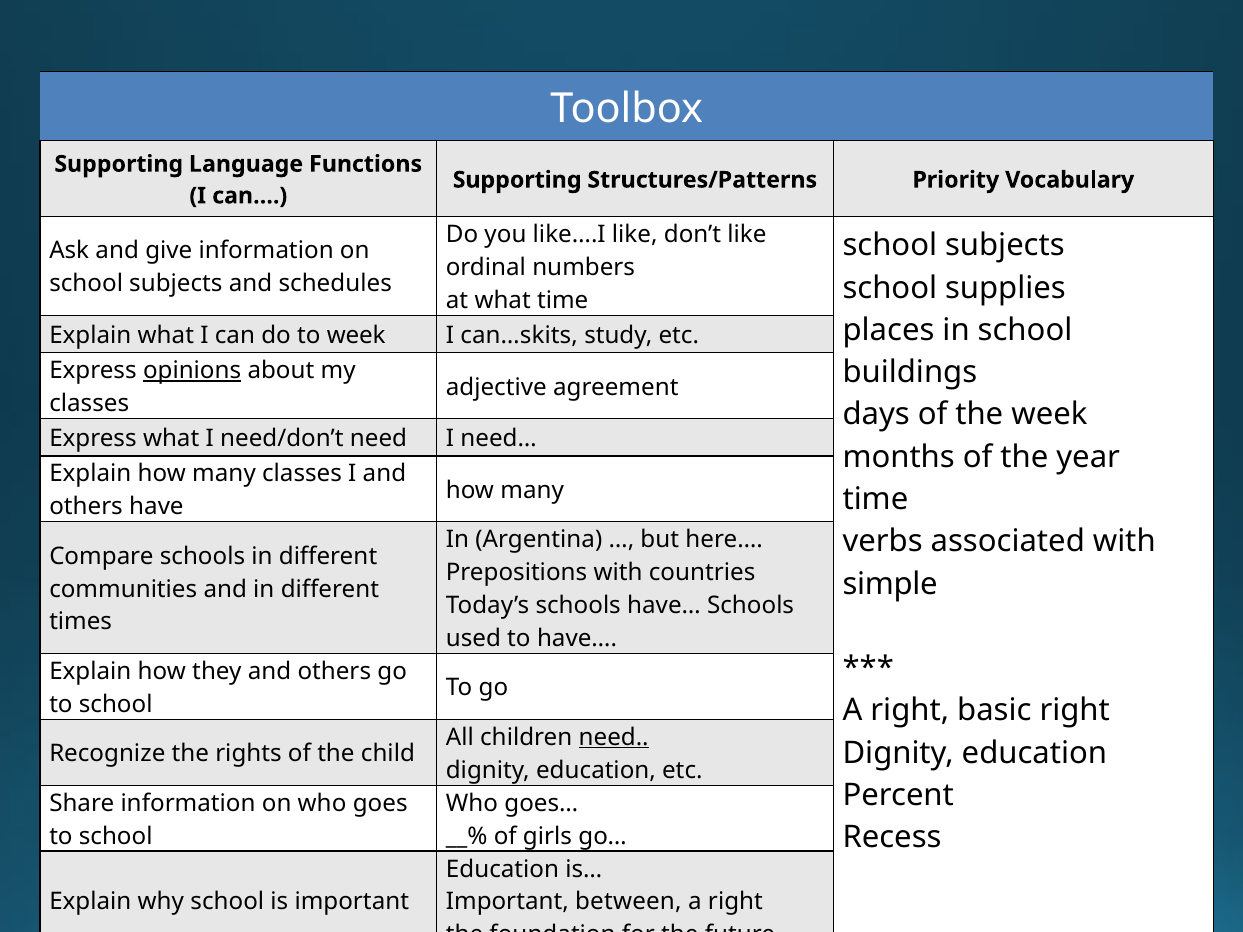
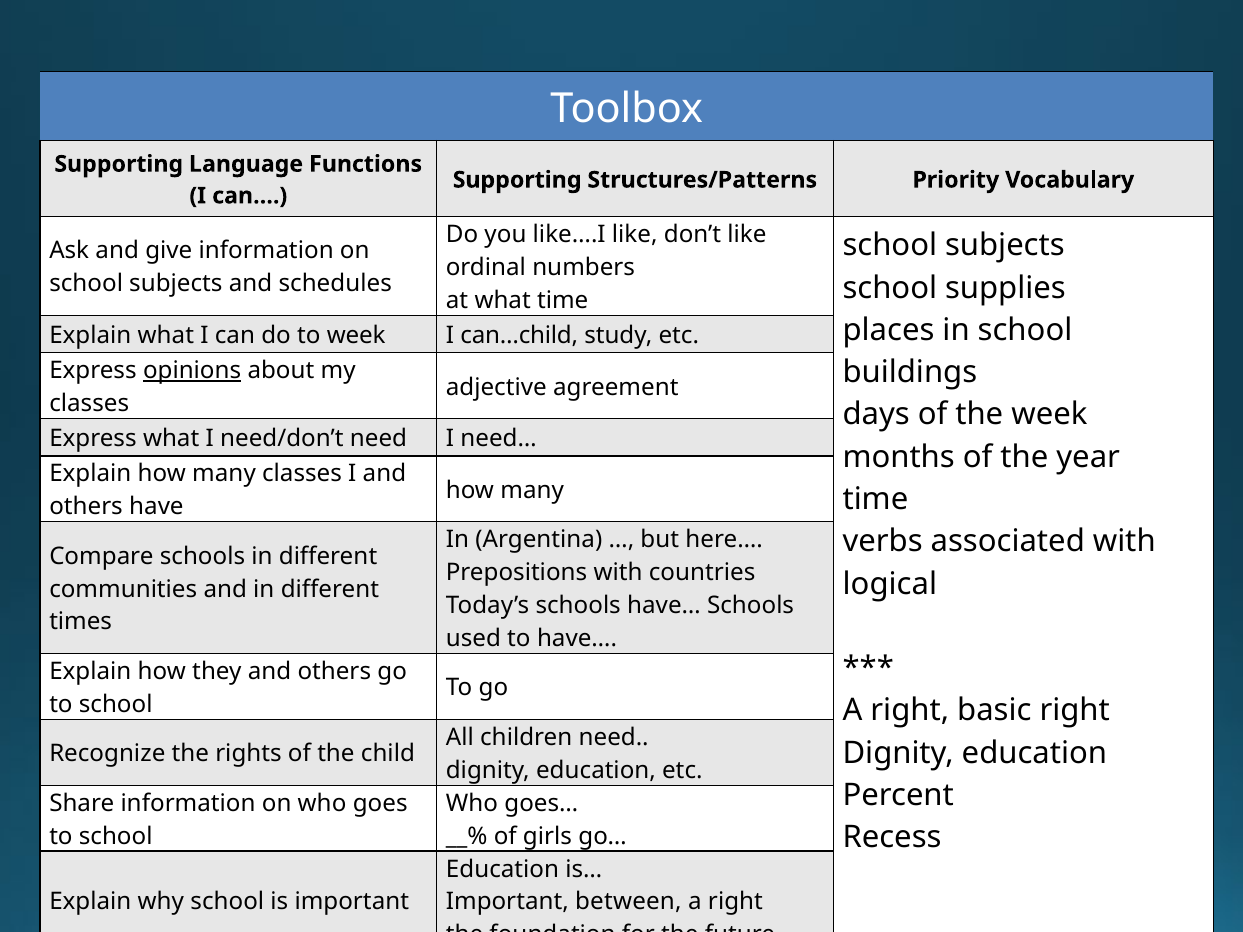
can…skits: can…skits -> can…child
simple: simple -> logical
need at (614, 737) underline: present -> none
